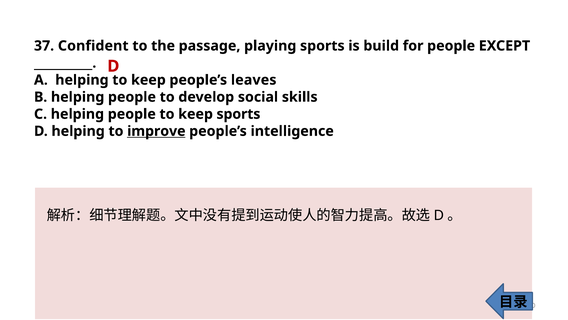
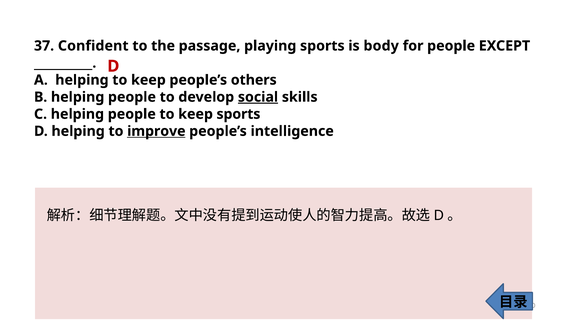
build: build -> body
leaves: leaves -> others
social underline: none -> present
